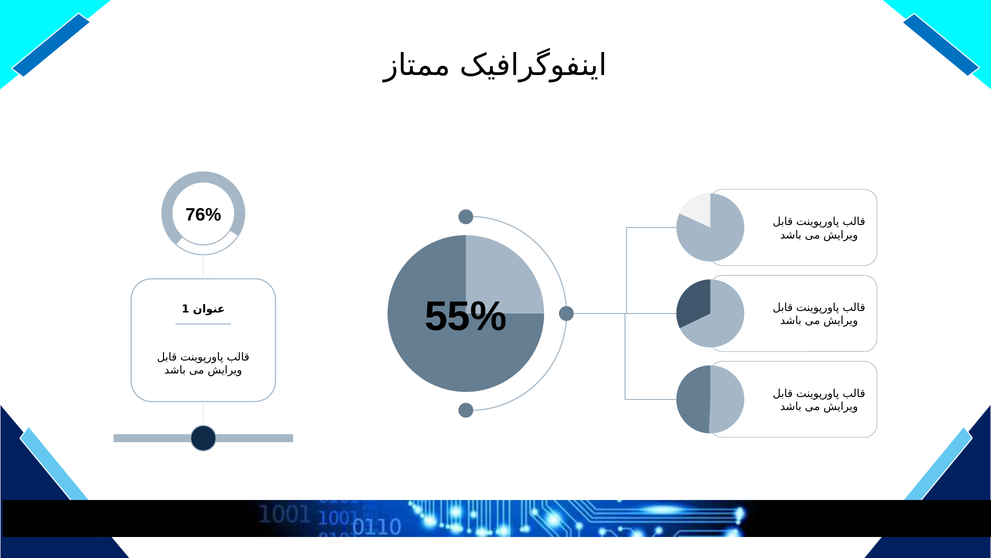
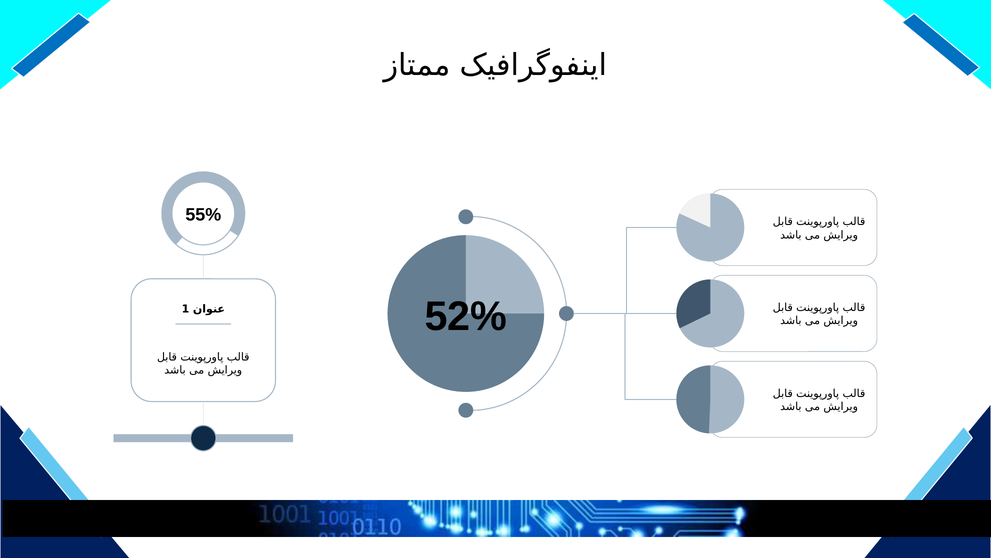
76%: 76% -> 55%
55%: 55% -> 52%
